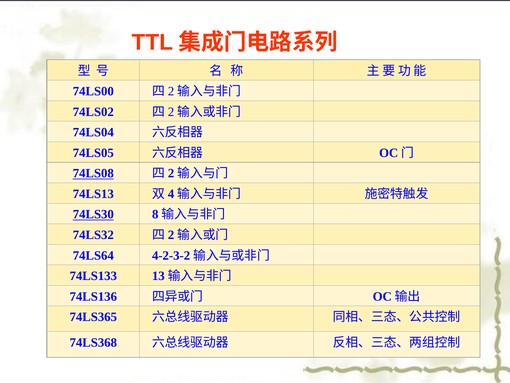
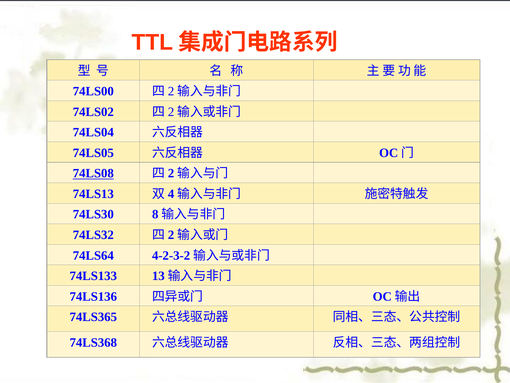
74LS30 underline: present -> none
